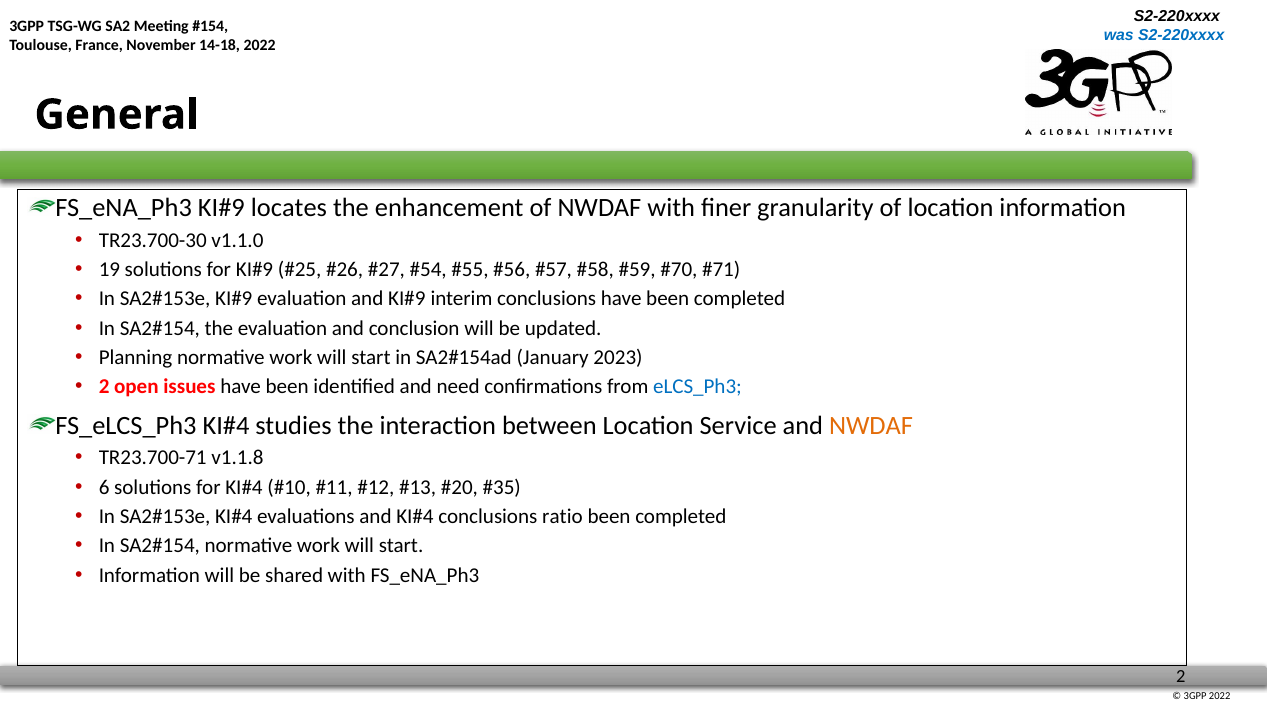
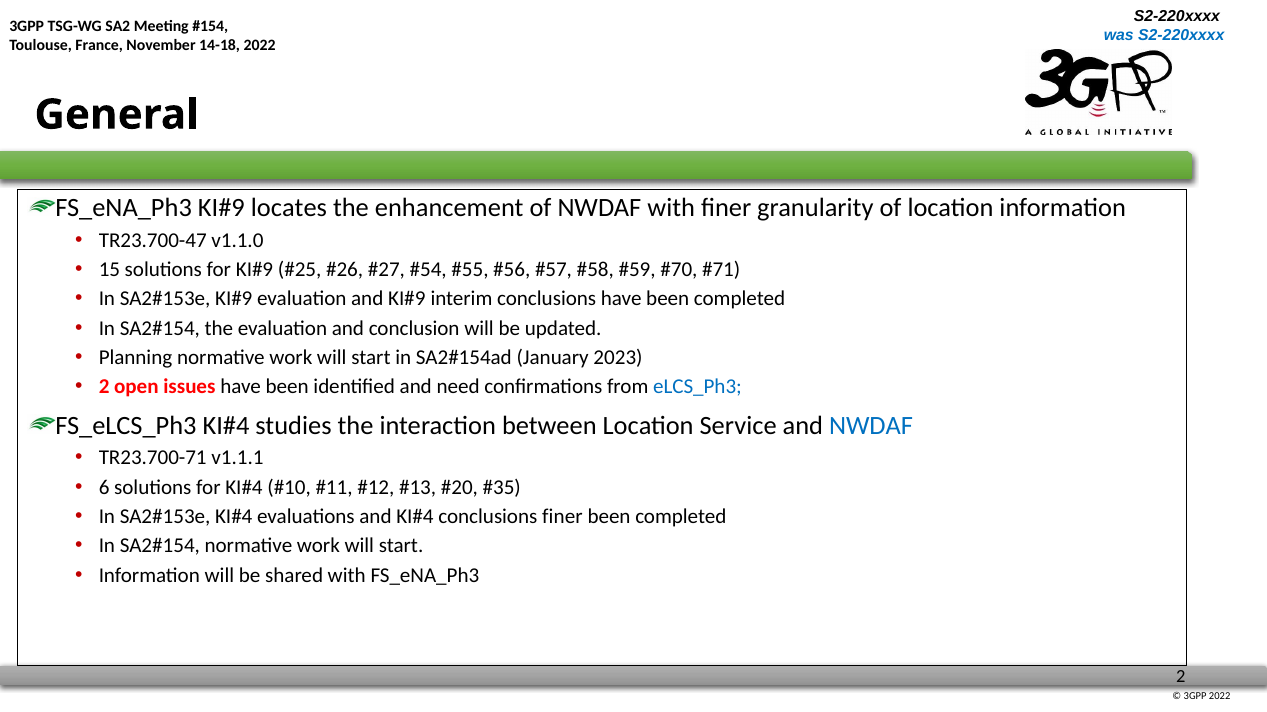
TR23.700-30: TR23.700-30 -> TR23.700-47
19: 19 -> 15
NWDAF at (871, 426) colour: orange -> blue
v1.1.8: v1.1.8 -> v1.1.1
conclusions ratio: ratio -> finer
